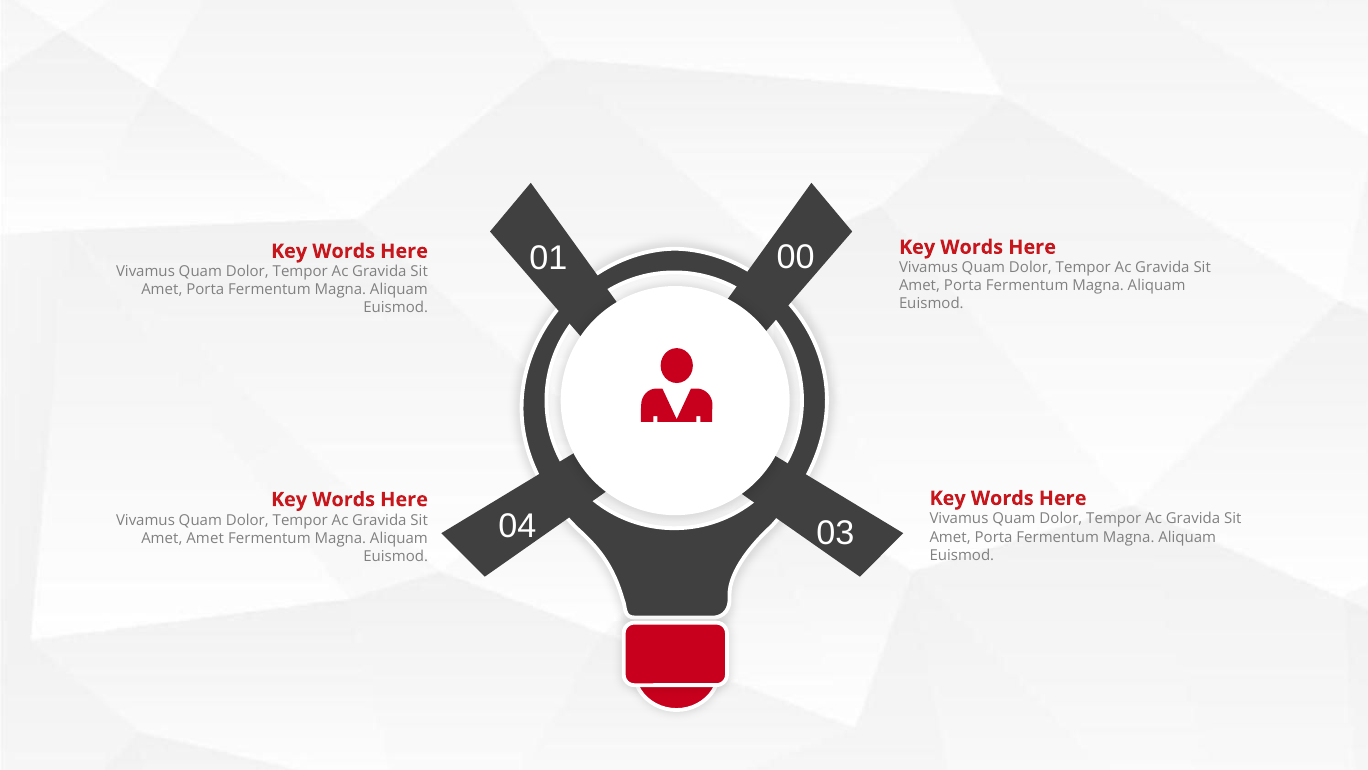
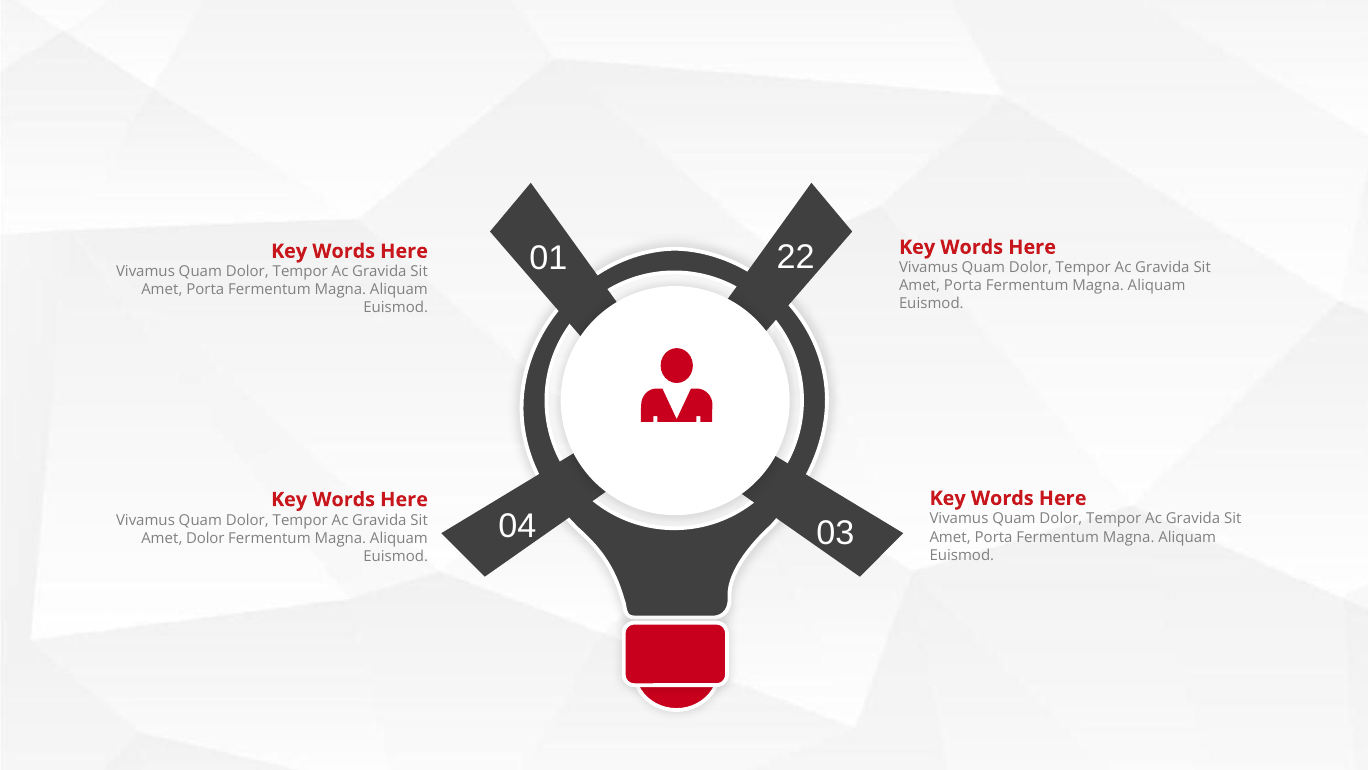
00: 00 -> 22
Amet Amet: Amet -> Dolor
